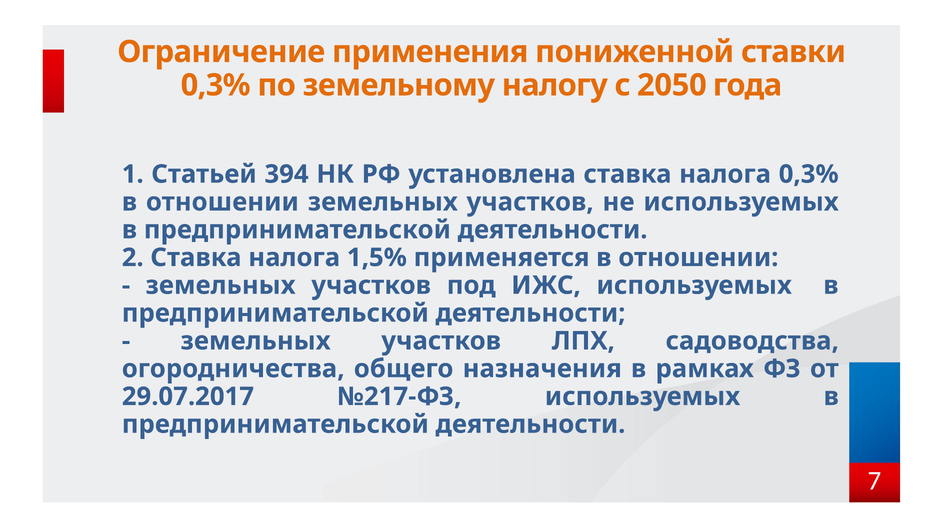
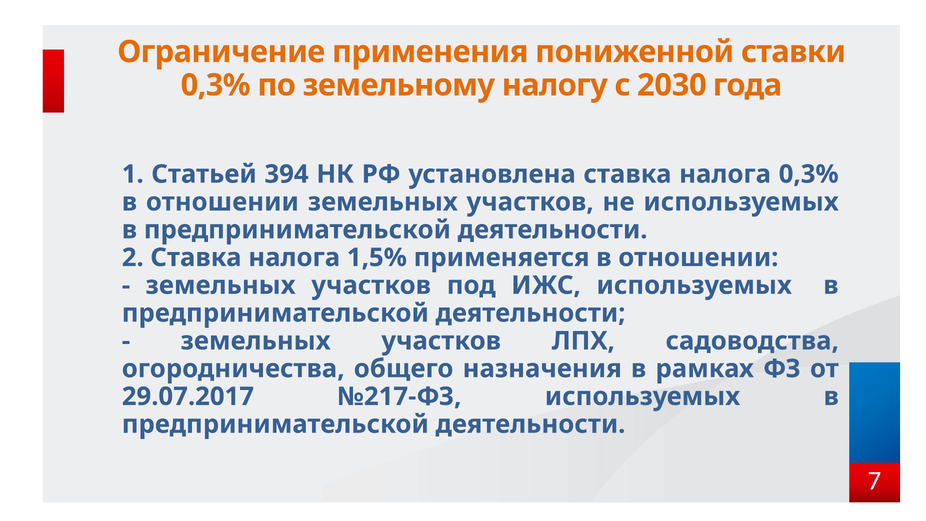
2050: 2050 -> 2030
